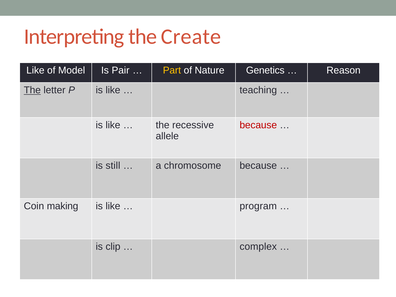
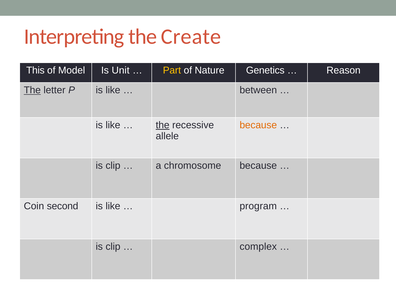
Like at (35, 70): Like -> This
Pair: Pair -> Unit
teaching: teaching -> between
the at (163, 125) underline: none -> present
because at (258, 125) colour: red -> orange
still at (113, 166): still -> clip
making: making -> second
